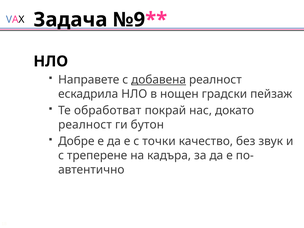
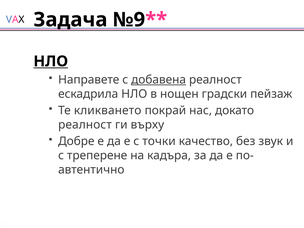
НЛО at (51, 61) underline: none -> present
обработват: обработват -> кликването
бутон: бутон -> върху
